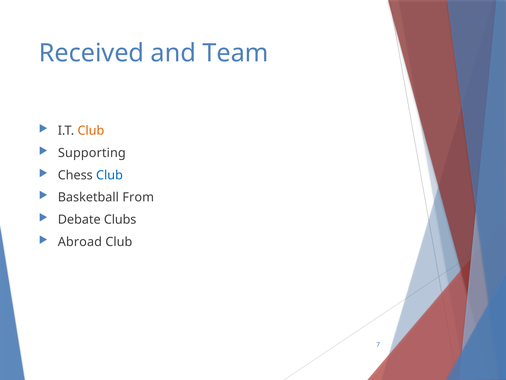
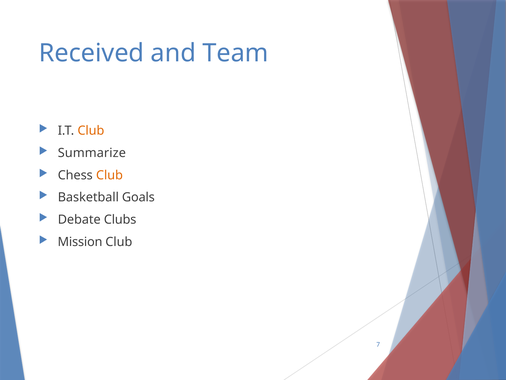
Supporting: Supporting -> Summarize
Club at (109, 175) colour: blue -> orange
From: From -> Goals
Abroad: Abroad -> Mission
